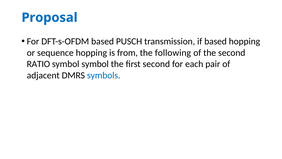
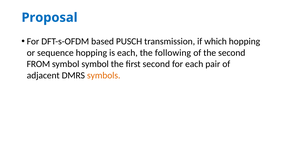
if based: based -> which
is from: from -> each
RATIO: RATIO -> FROM
symbols colour: blue -> orange
